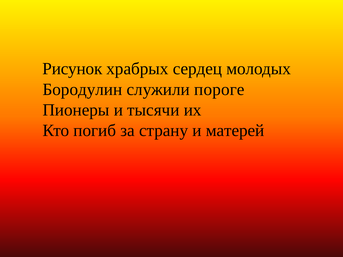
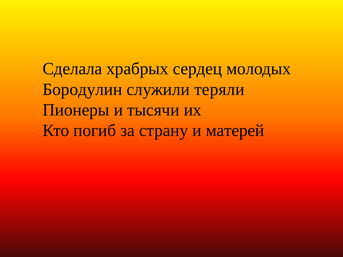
Рисунок: Рисунок -> Сделала
пороге: пороге -> теряли
